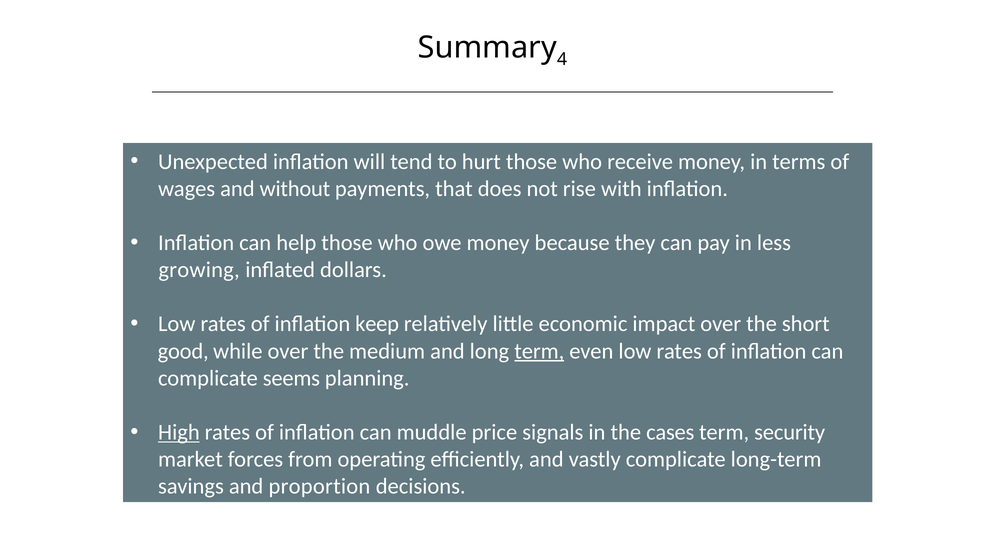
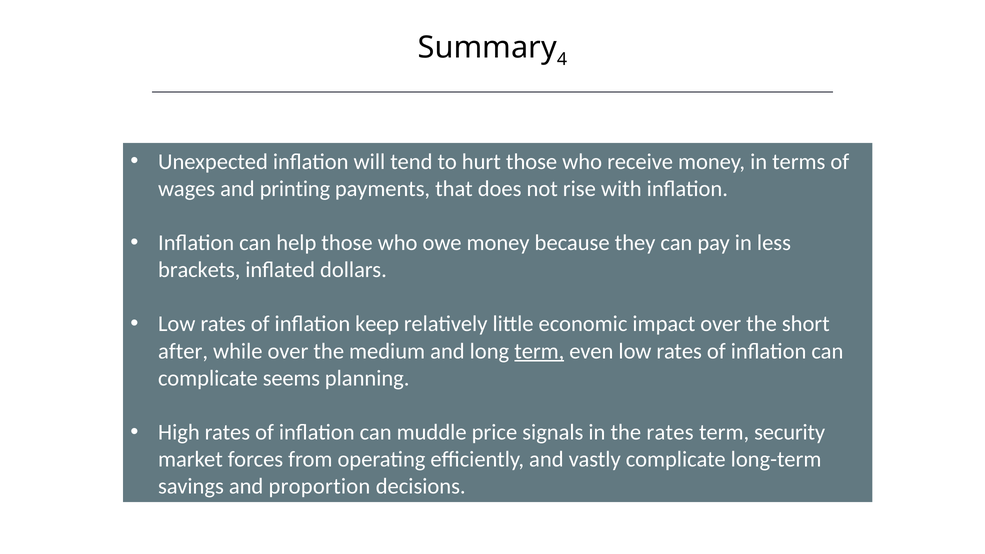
without: without -> printing
growing: growing -> brackets
good: good -> after
High underline: present -> none
the cases: cases -> rates
